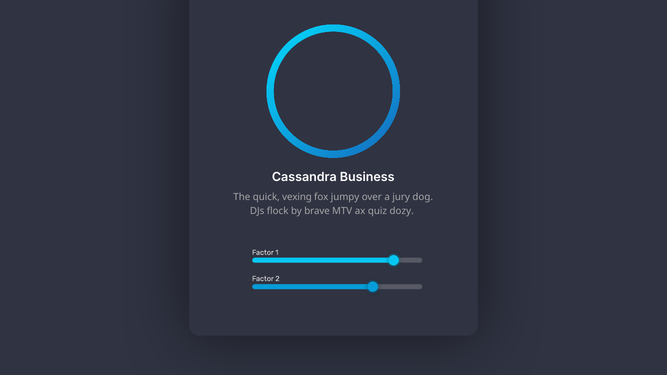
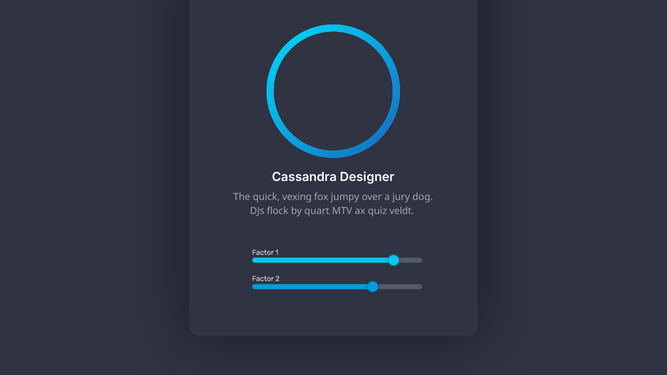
Business: Business -> Designer
brave: brave -> quart
dozy: dozy -> veldt
